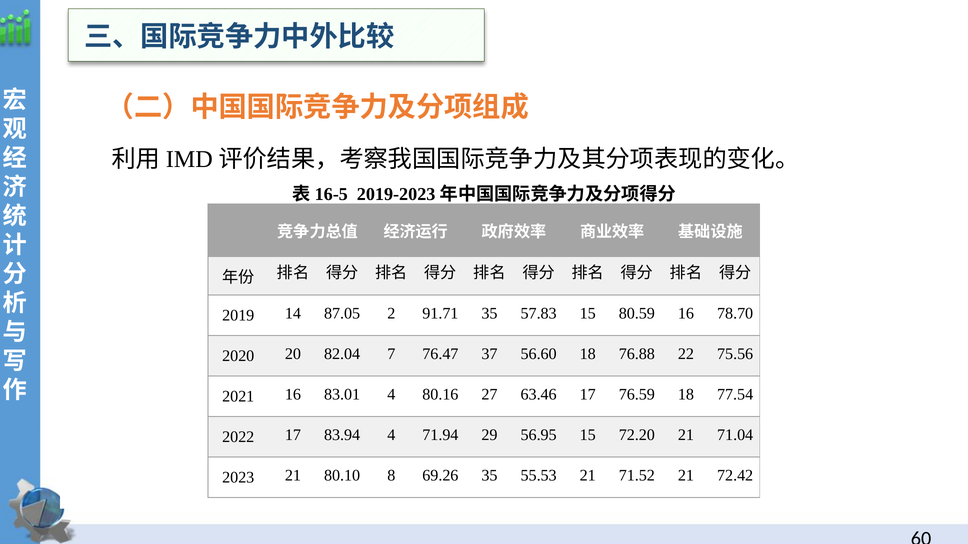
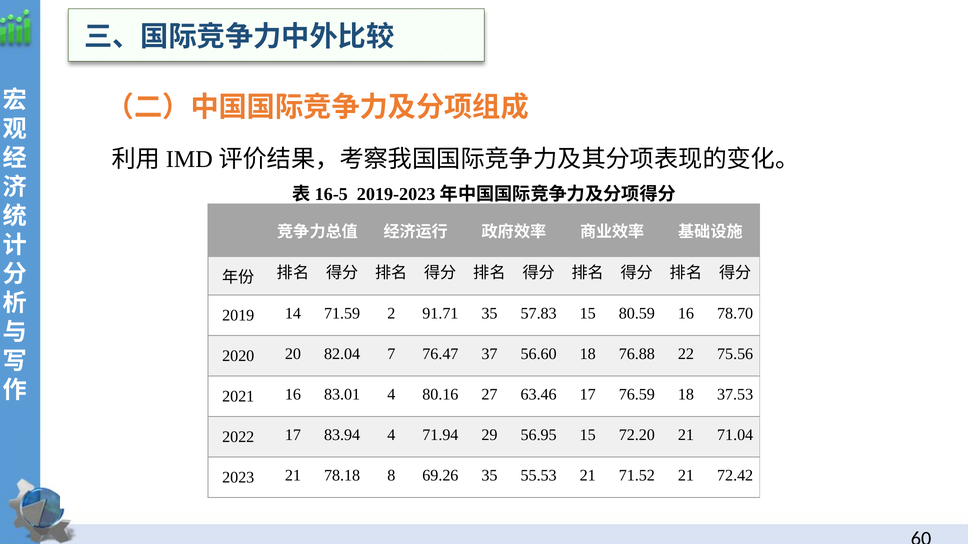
87.05: 87.05 -> 71.59
77.54: 77.54 -> 37.53
80.10: 80.10 -> 78.18
